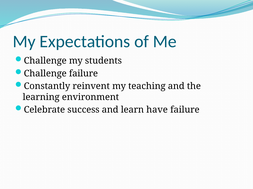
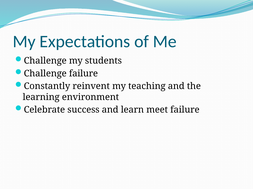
have: have -> meet
